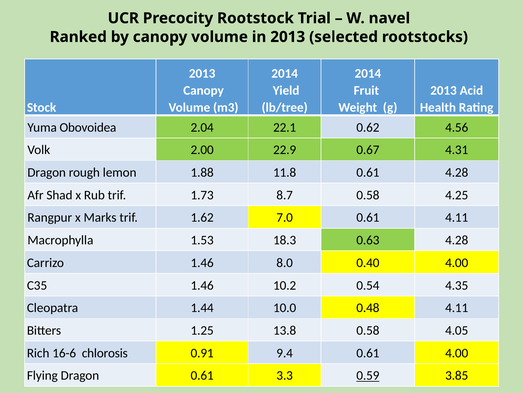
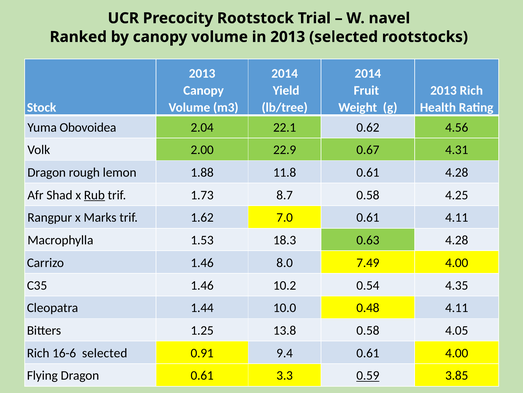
2013 Acid: Acid -> Rich
Rub underline: none -> present
0.40: 0.40 -> 7.49
16-6 chlorosis: chlorosis -> selected
